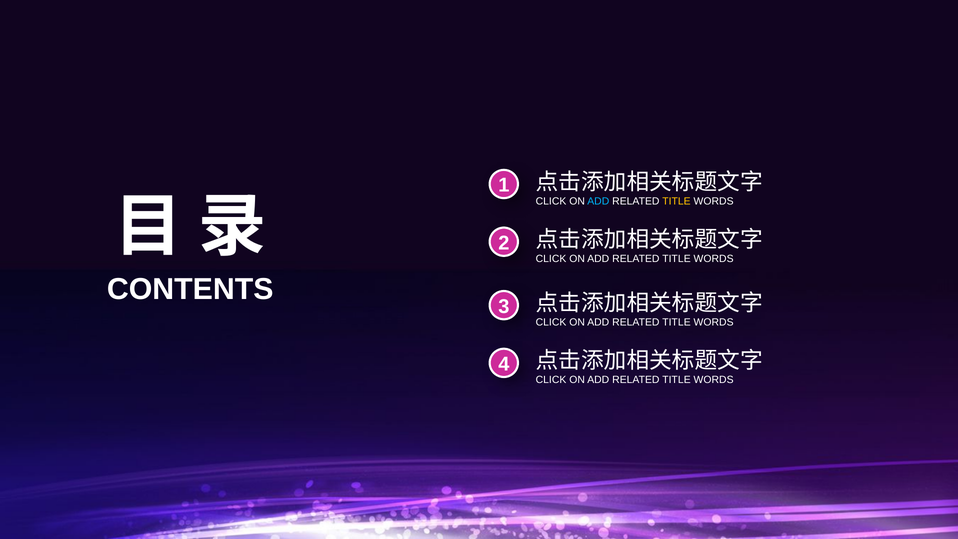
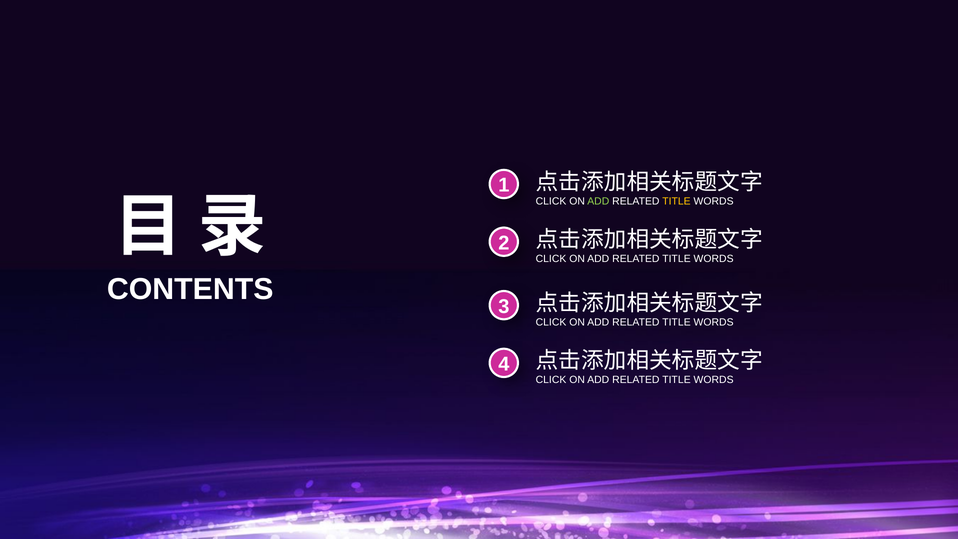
ADD at (598, 201) colour: light blue -> light green
